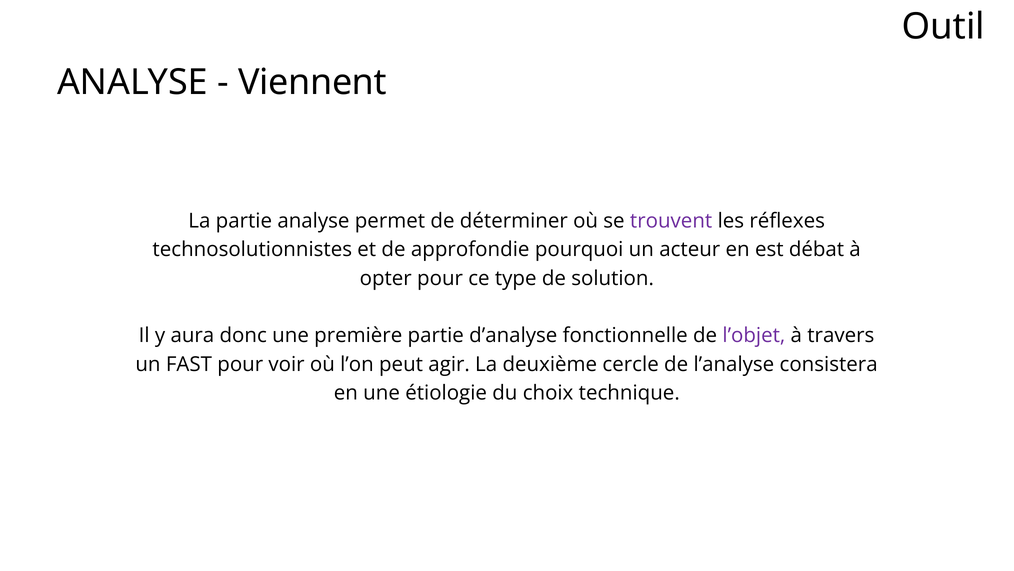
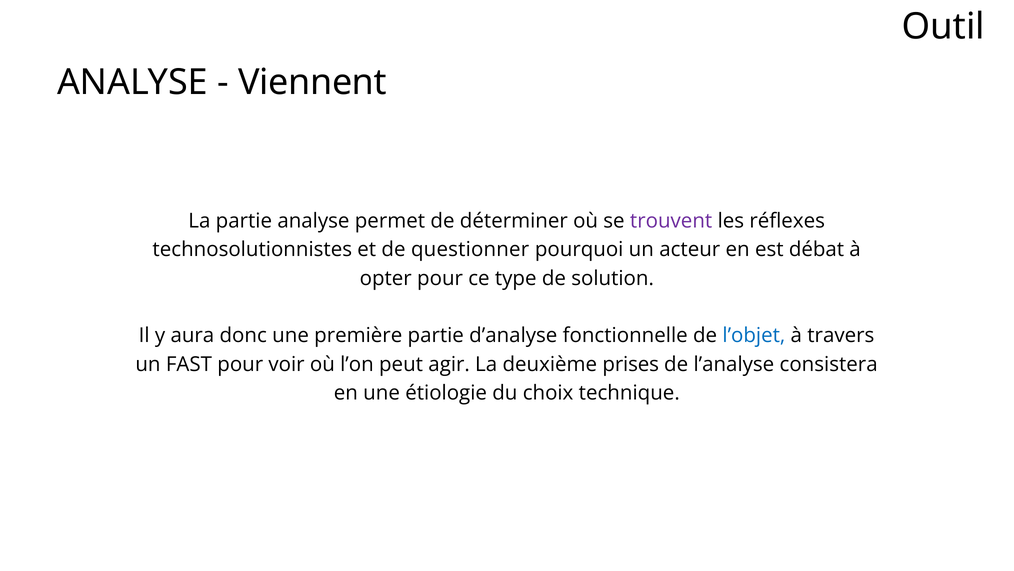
approfondie: approfondie -> questionner
l’objet colour: purple -> blue
cercle: cercle -> prises
